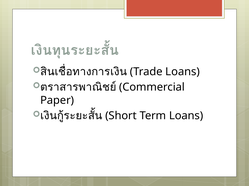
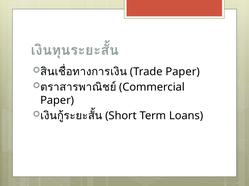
Trade Loans: Loans -> Paper
